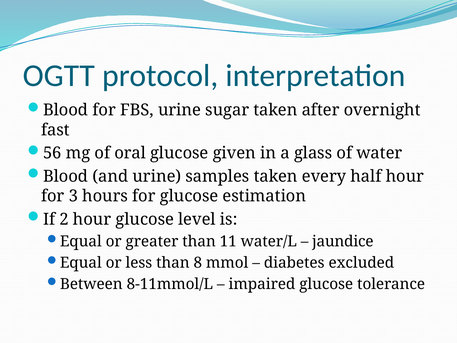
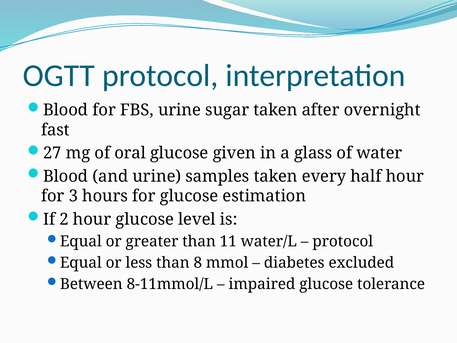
56: 56 -> 27
jaundice at (343, 241): jaundice -> protocol
